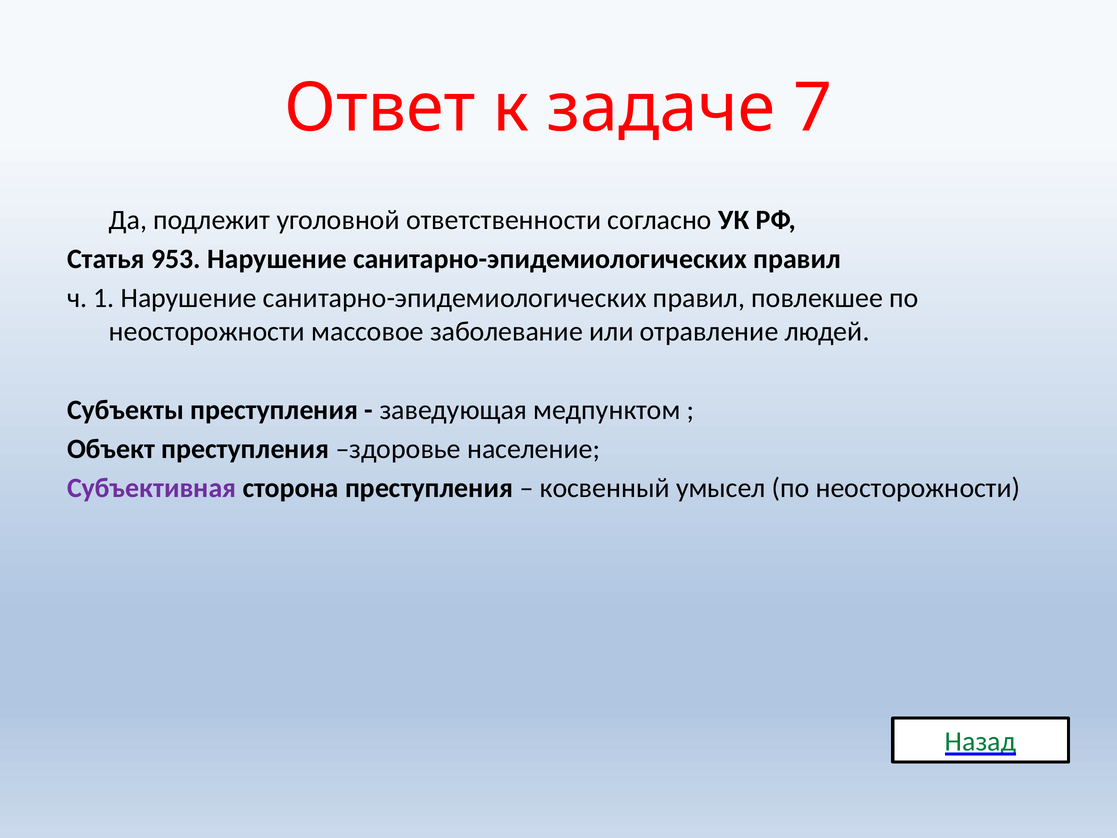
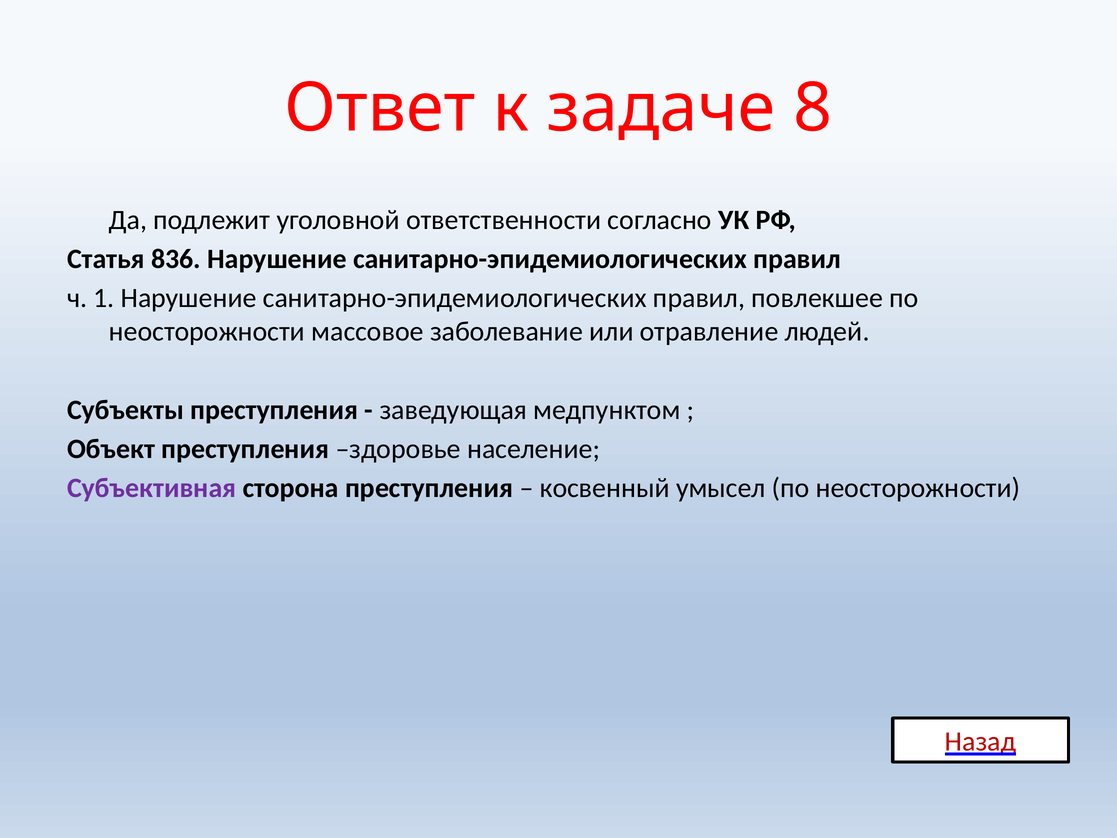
7: 7 -> 8
953: 953 -> 836
Назад colour: green -> red
